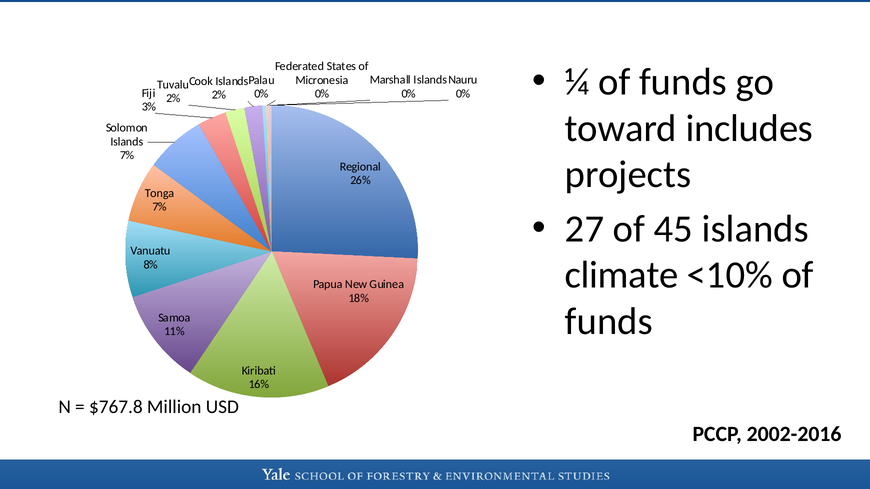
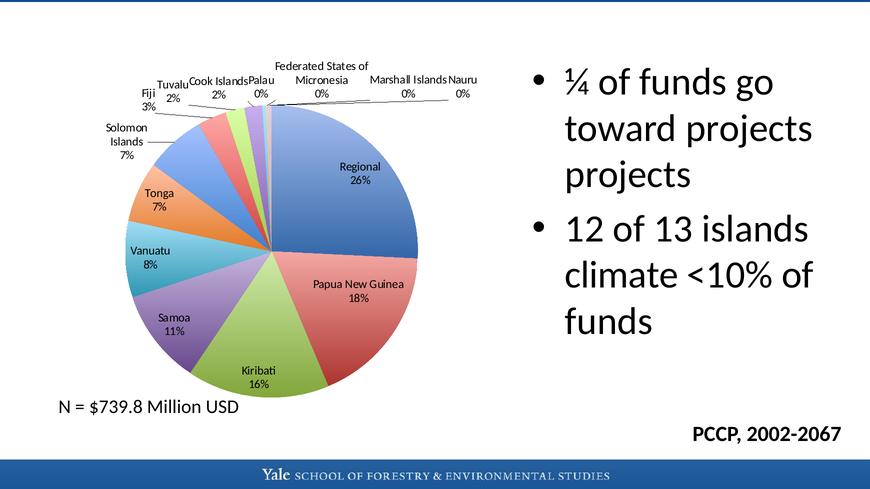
toward includes: includes -> projects
27: 27 -> 12
45: 45 -> 13
$767.8: $767.8 -> $739.8
2002-2016: 2002-2016 -> 2002-2067
